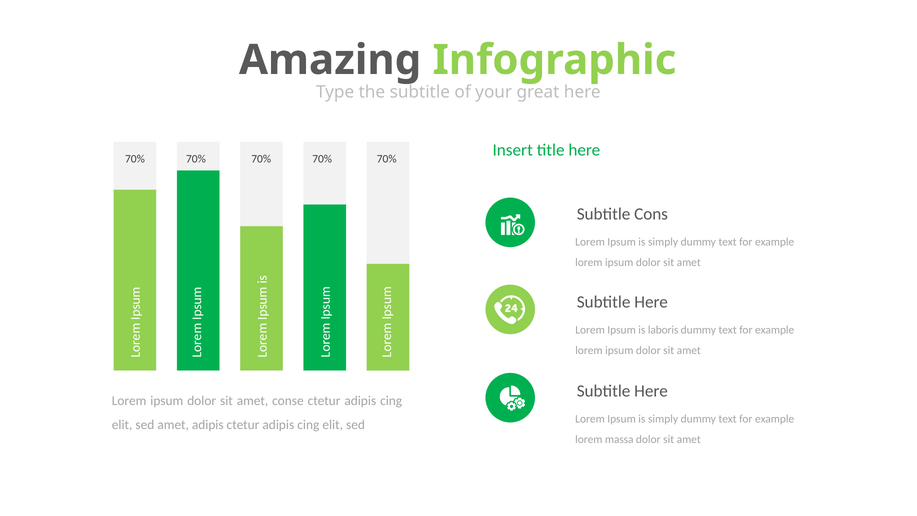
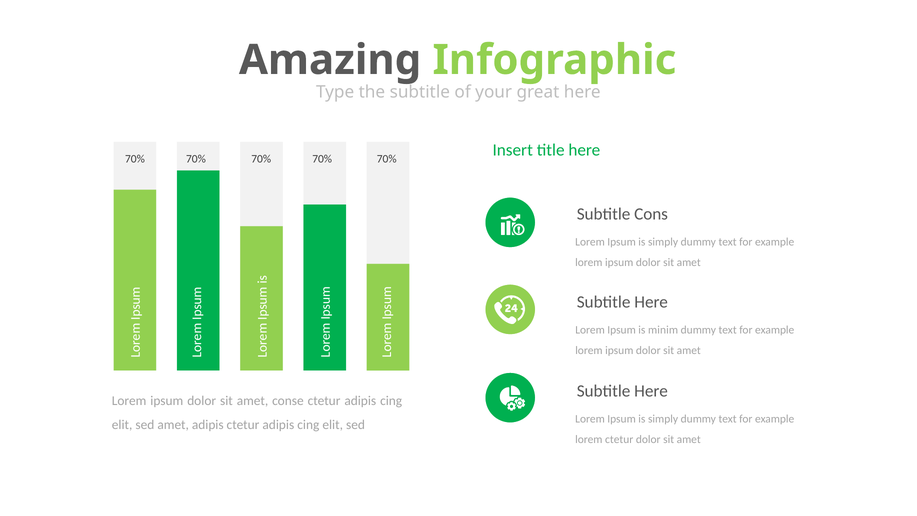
laboris: laboris -> minim
lorem massa: massa -> ctetur
